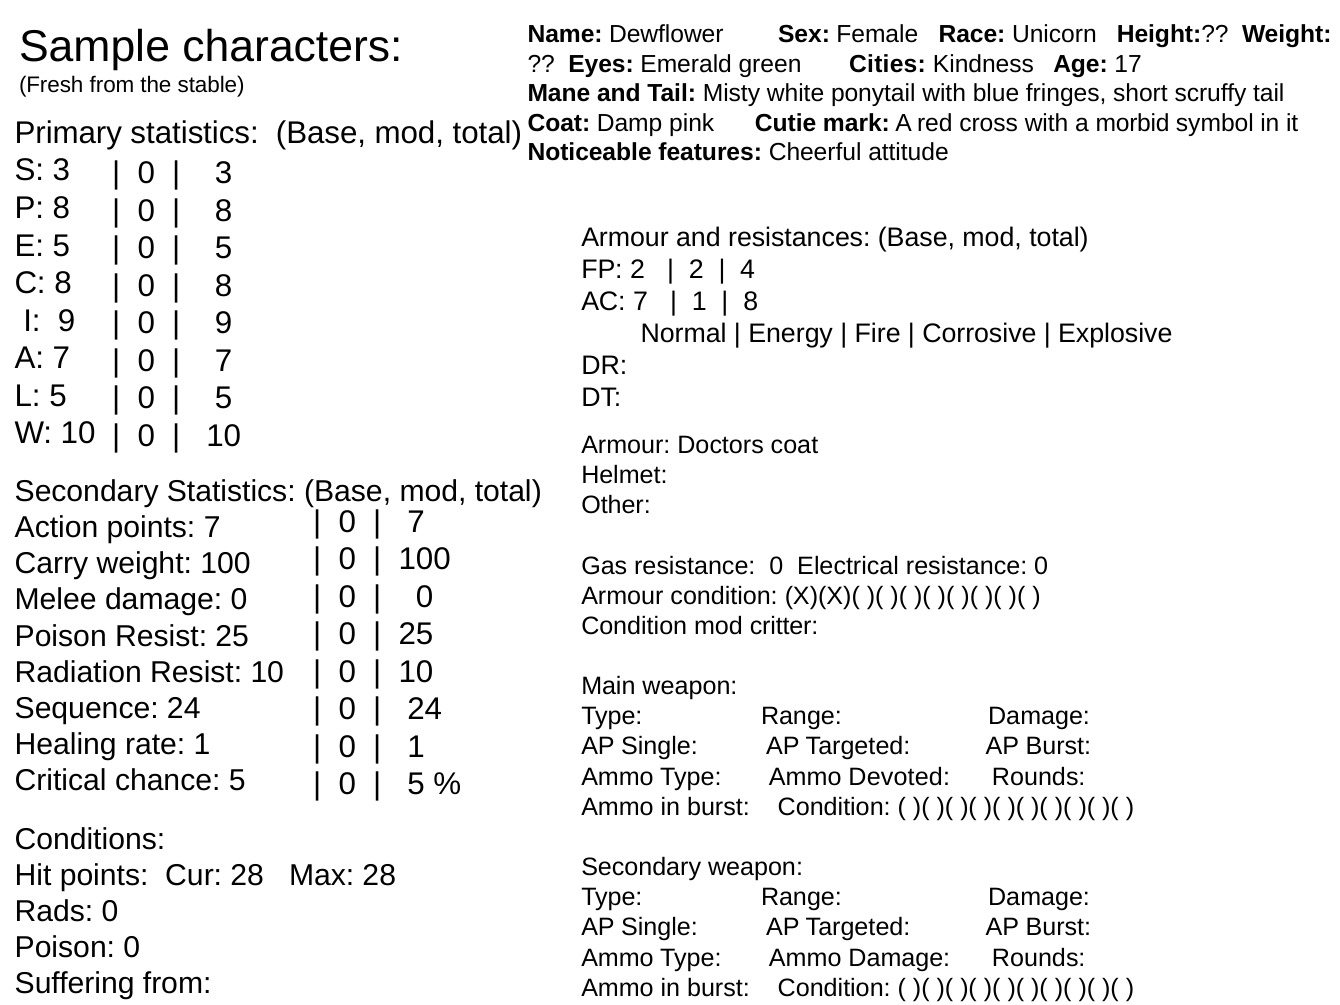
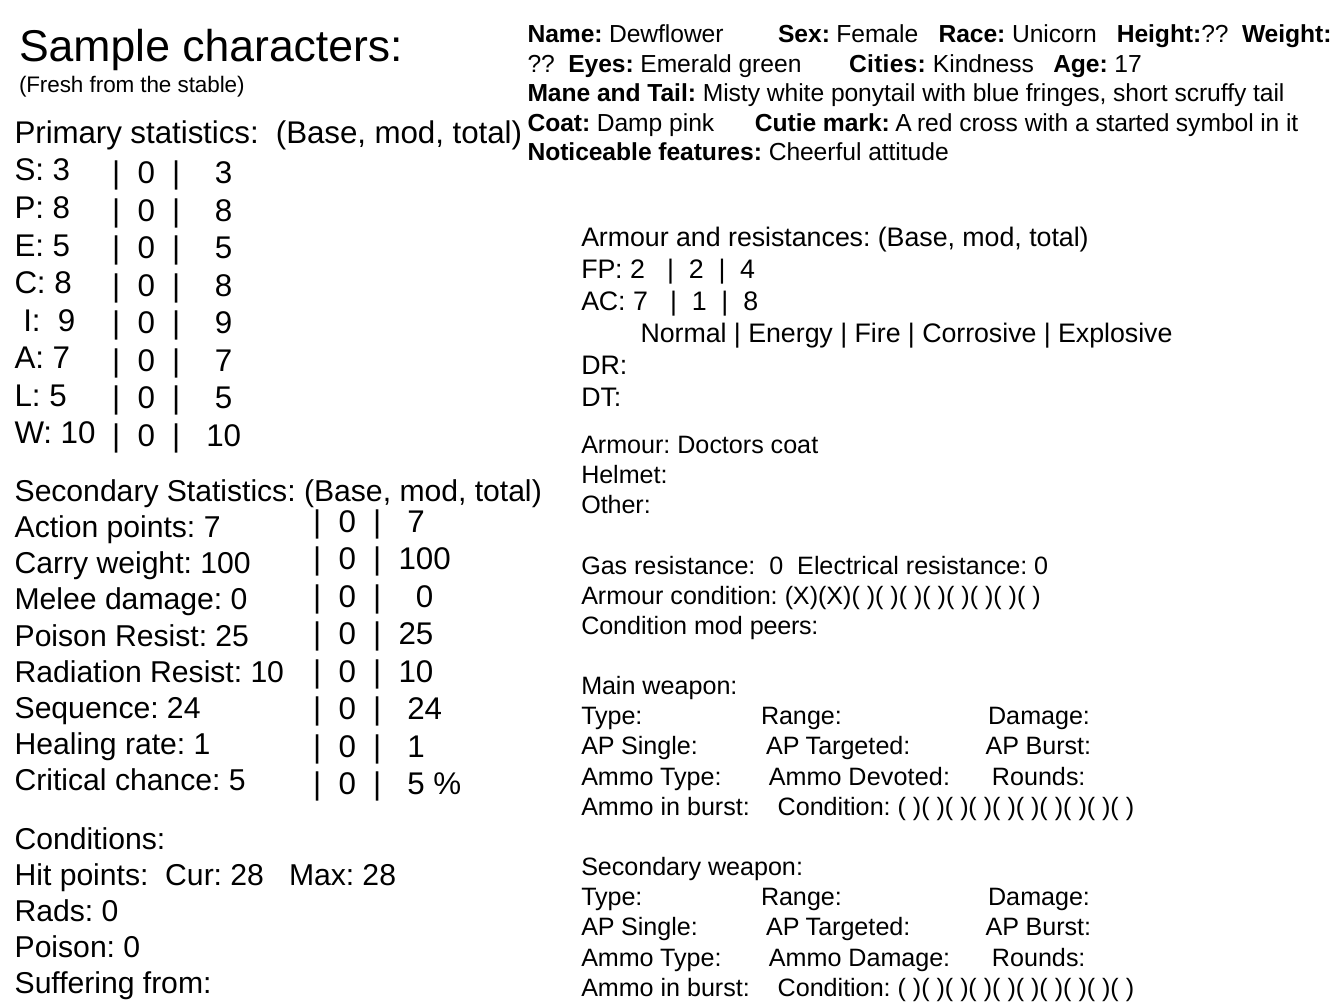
morbid: morbid -> started
critter: critter -> peers
